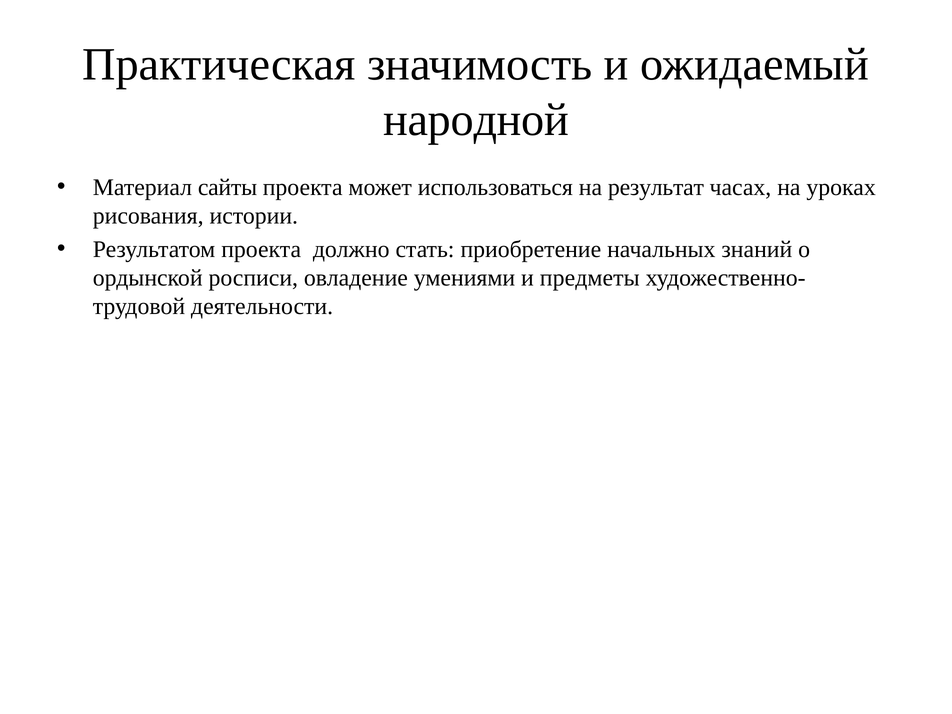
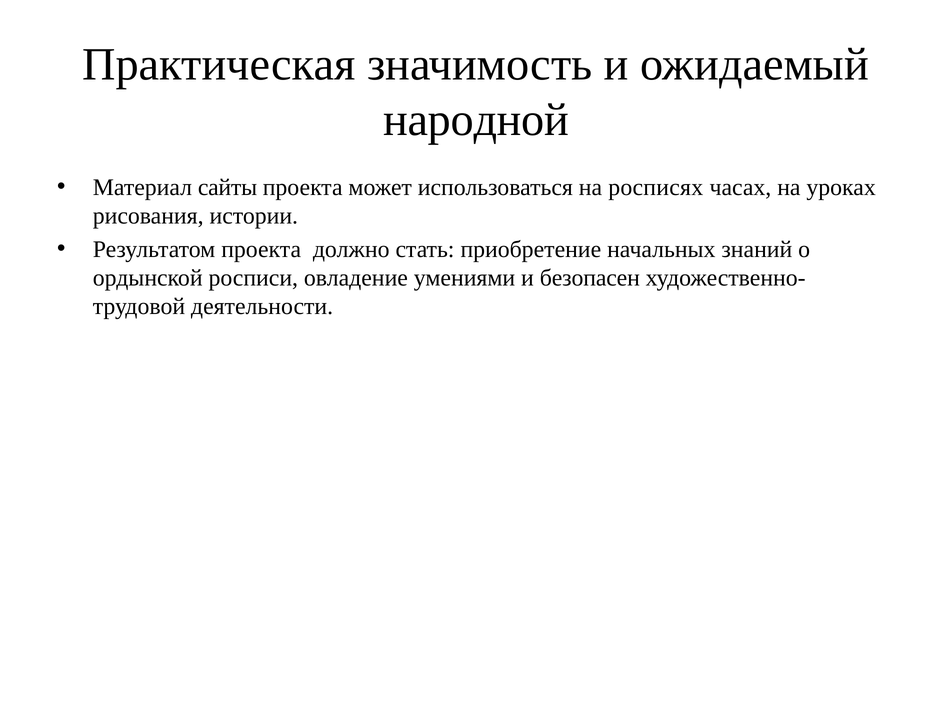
результат: результат -> росписях
предметы: предметы -> безопасен
